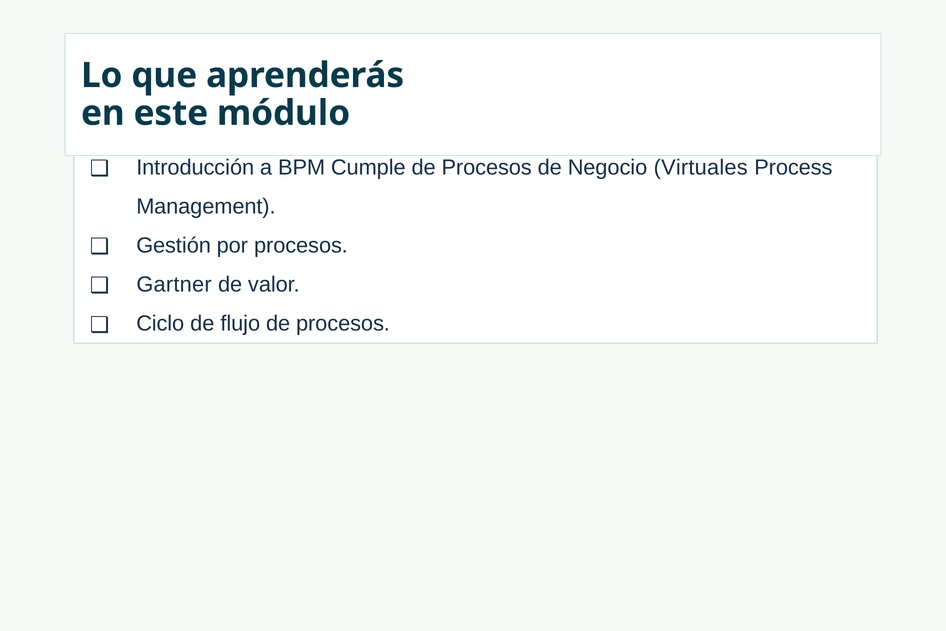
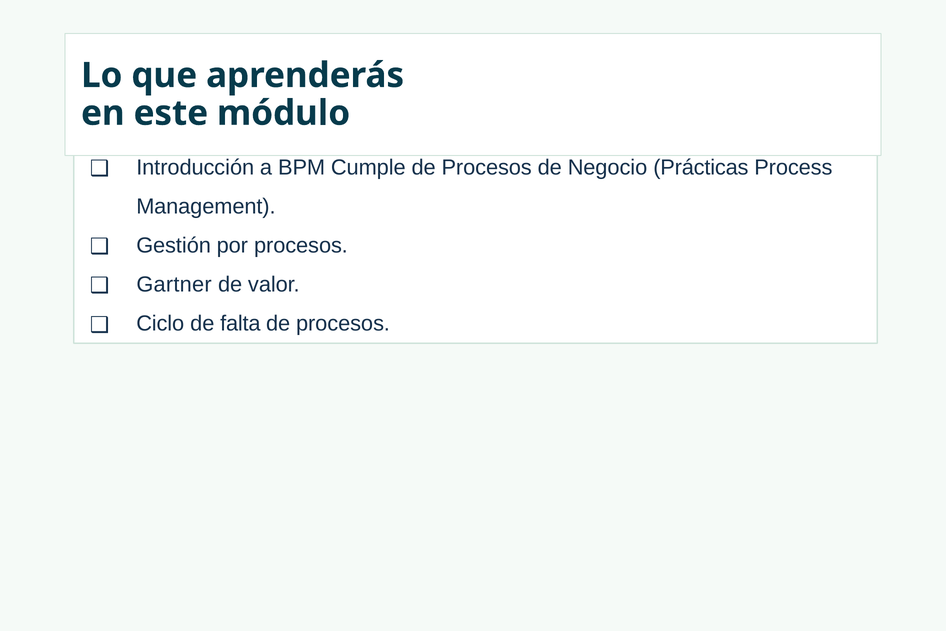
Virtuales: Virtuales -> Prácticas
flujo: flujo -> falta
